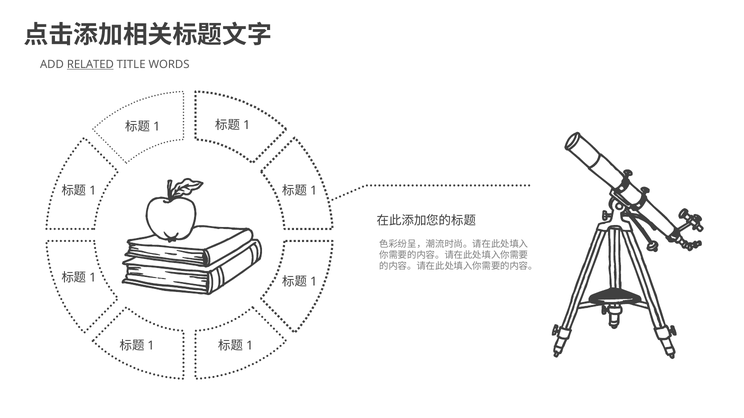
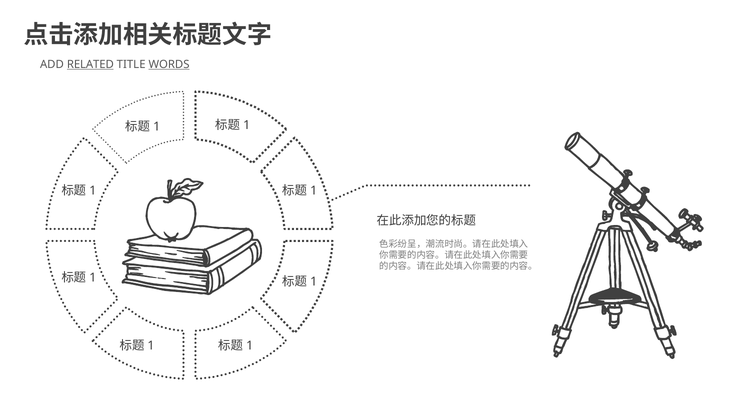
WORDS underline: none -> present
